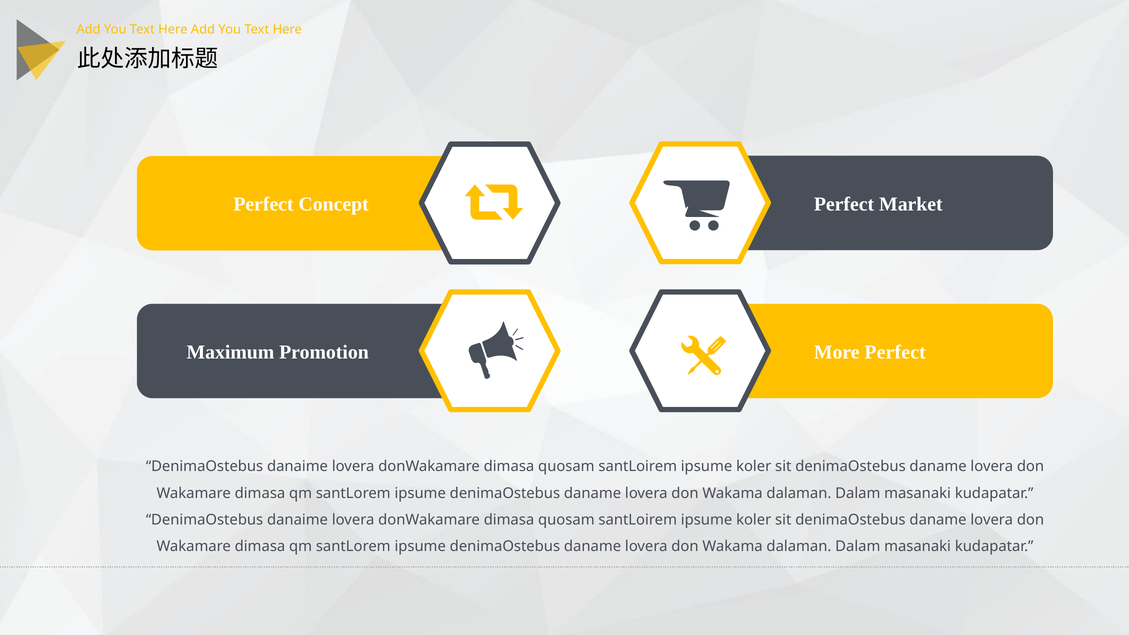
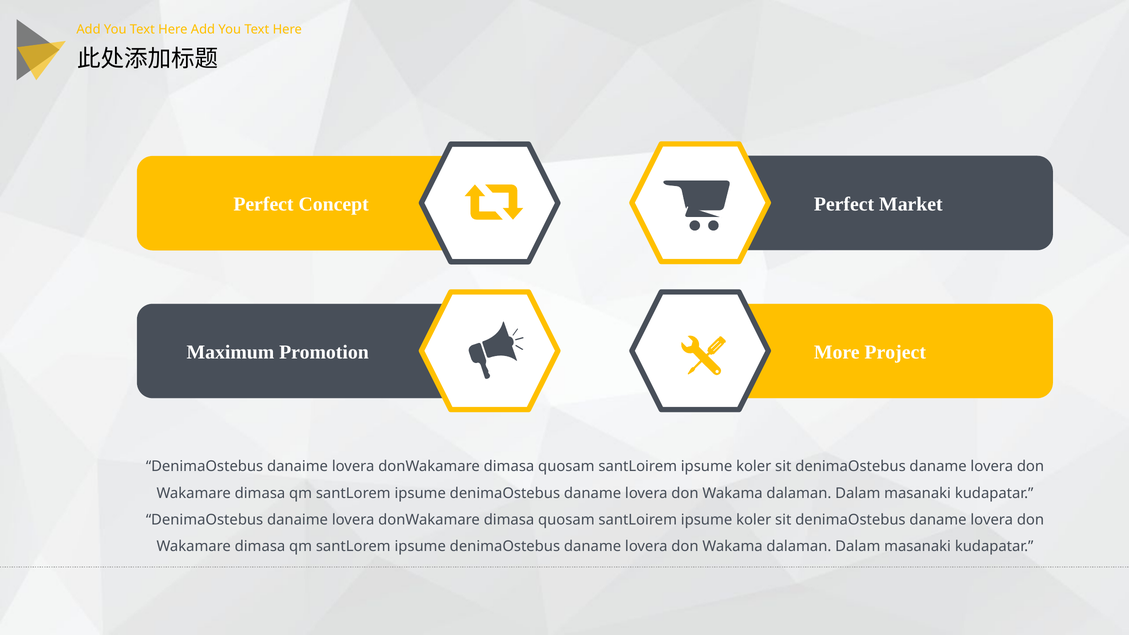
More Perfect: Perfect -> Project
